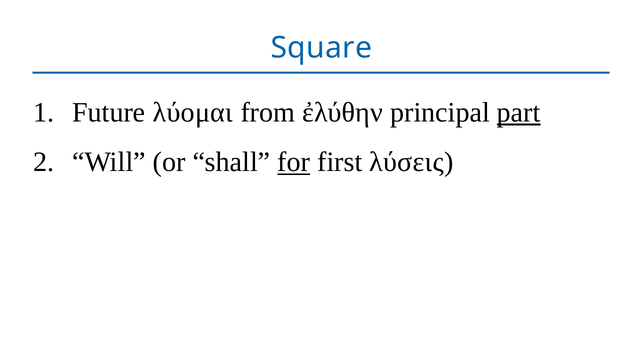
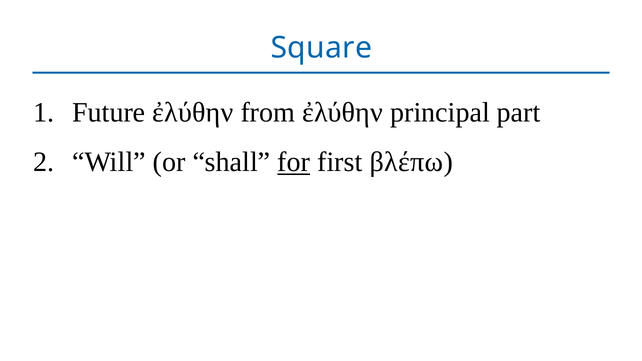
Future λύομαι: λύομαι -> ἐλύθην
part underline: present -> none
λύσεις: λύσεις -> βλέπω
